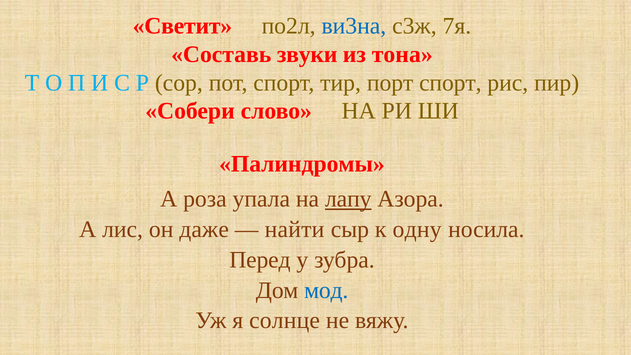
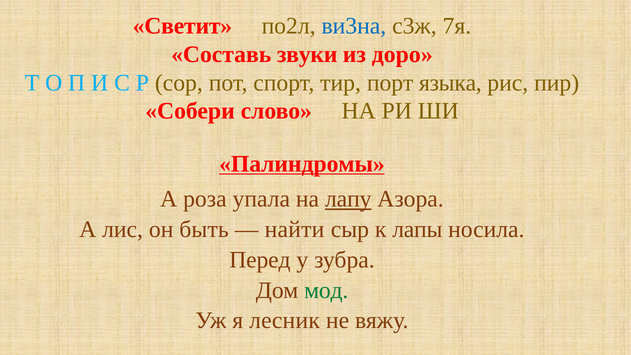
тона: тона -> доро
порт спорт: спорт -> языка
Палиндромы underline: none -> present
даже: даже -> быть
одну: одну -> лапы
мод colour: blue -> green
солнце: солнце -> лесник
